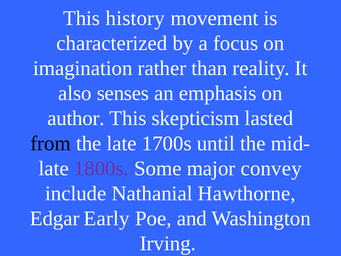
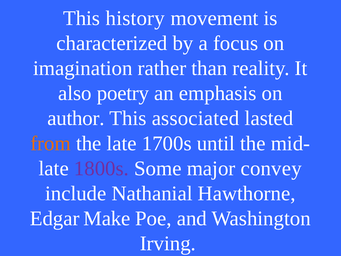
senses: senses -> poetry
skepticism: skepticism -> associated
from colour: black -> orange
Early: Early -> Make
